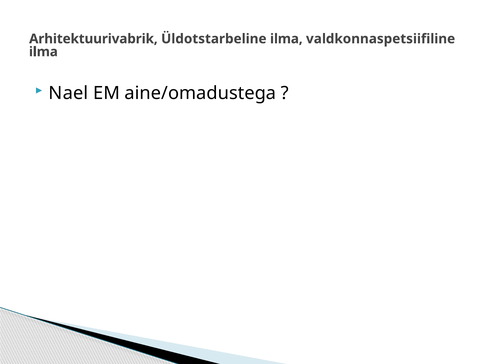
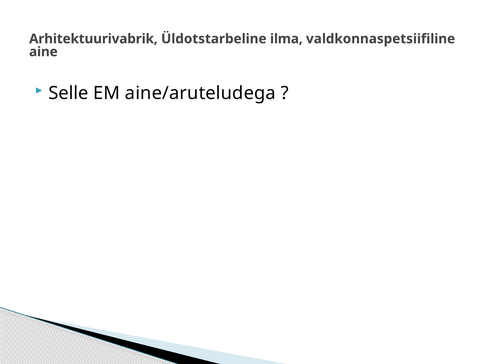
ilma at (43, 52): ilma -> aine
Nael: Nael -> Selle
aine/omadustega: aine/omadustega -> aine/aruteludega
